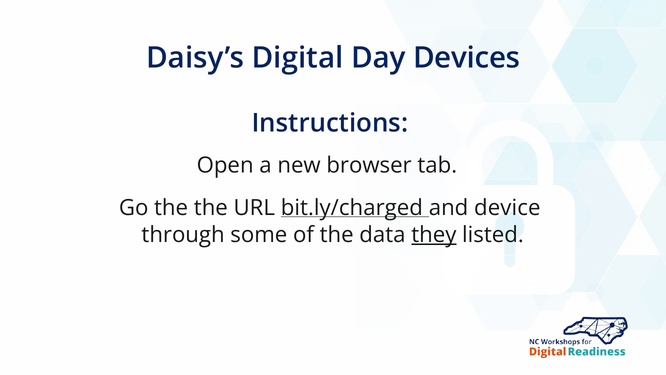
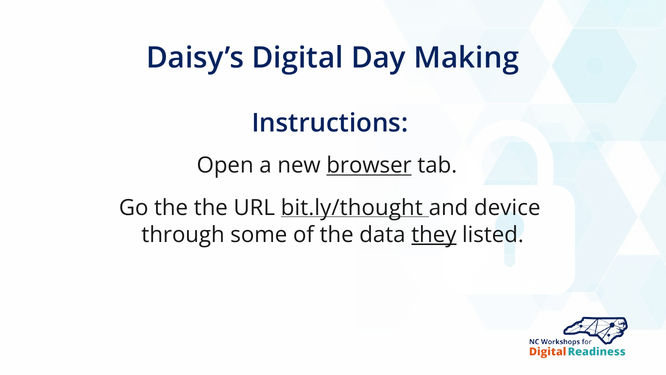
Devices: Devices -> Making
browser underline: none -> present
bit.ly/charged: bit.ly/charged -> bit.ly/thought
